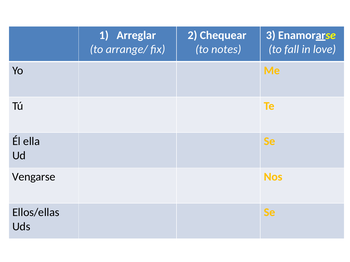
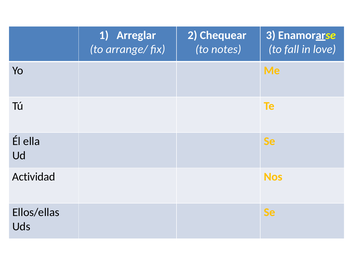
Vengarse: Vengarse -> Actividad
